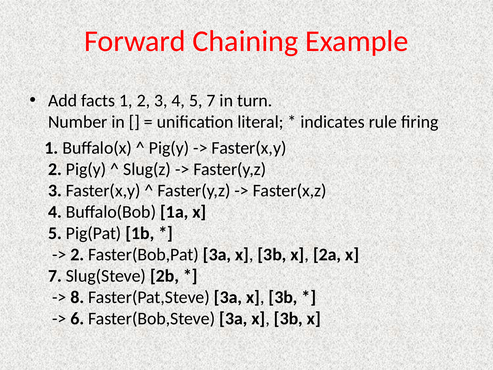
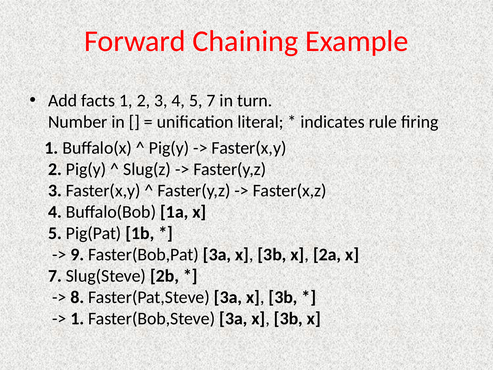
2 at (77, 255): 2 -> 9
6 at (77, 319): 6 -> 1
